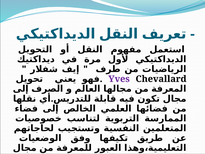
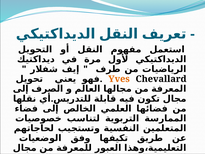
Yves colour: purple -> orange
